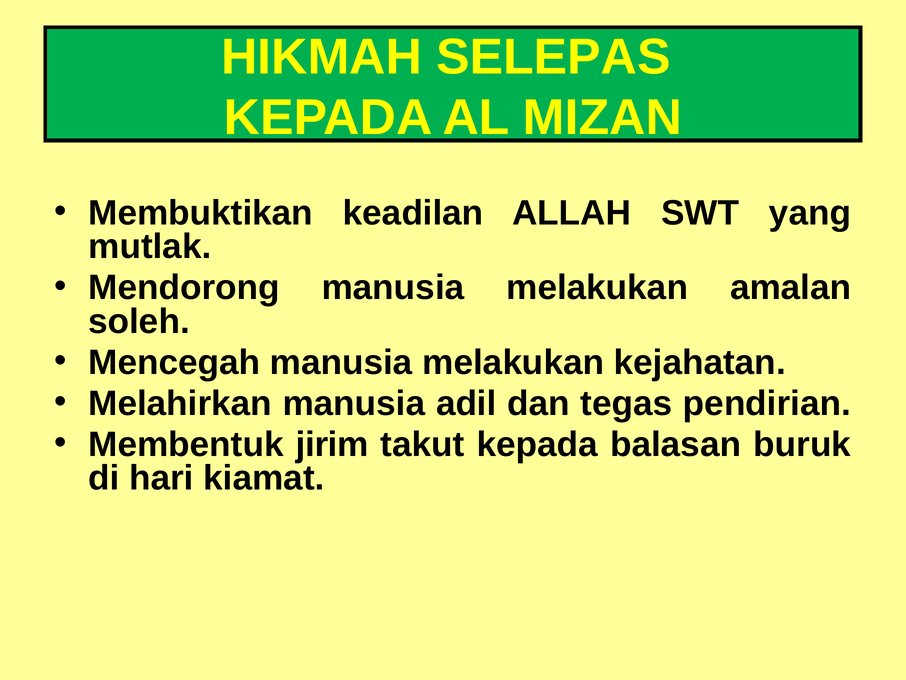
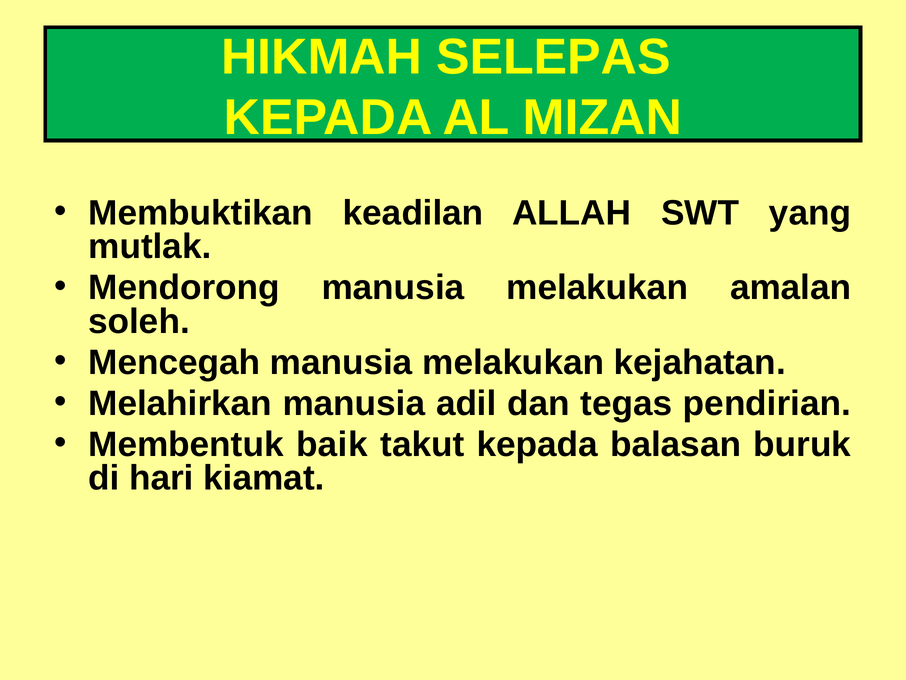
jirim: jirim -> baik
